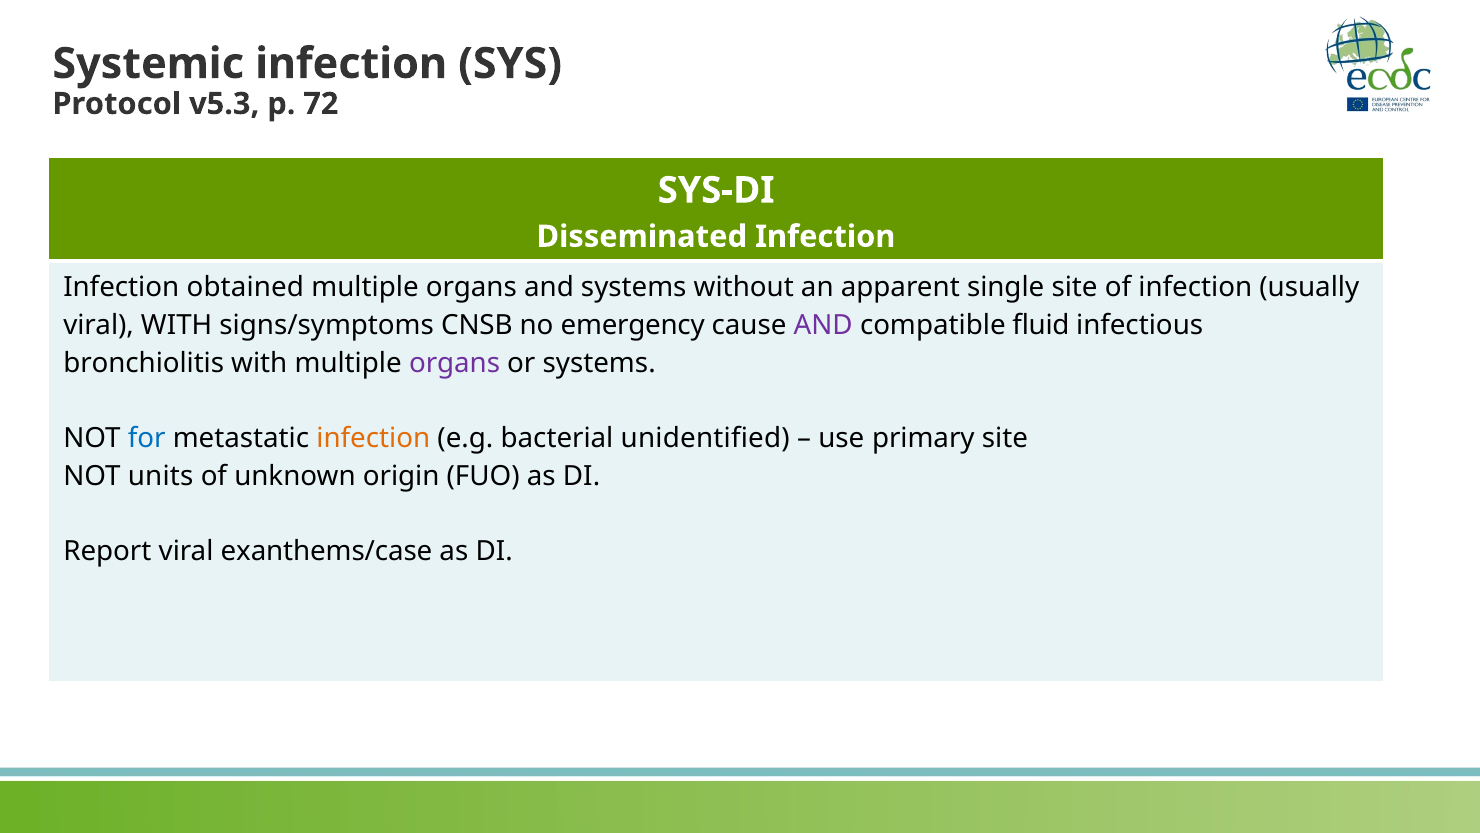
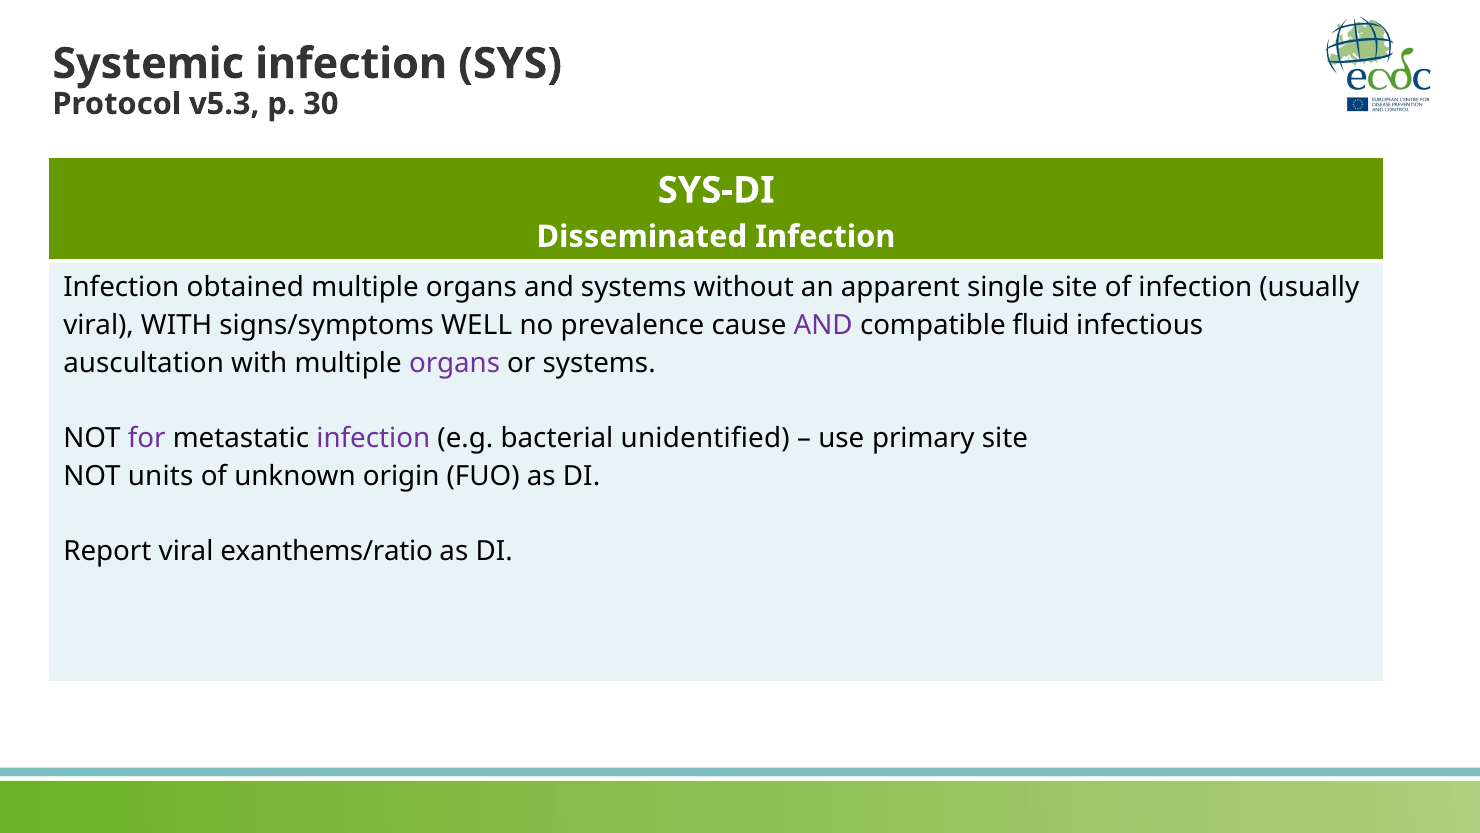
72: 72 -> 30
CNSB: CNSB -> WELL
emergency: emergency -> prevalence
bronchiolitis: bronchiolitis -> auscultation
for colour: blue -> purple
infection at (373, 438) colour: orange -> purple
exanthems/case: exanthems/case -> exanthems/ratio
